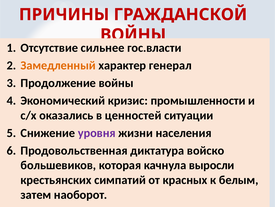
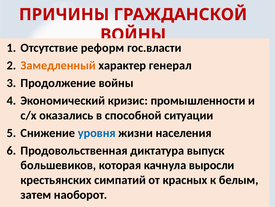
сильнее: сильнее -> реформ
ценностей: ценностей -> способной
уровня colour: purple -> blue
войско: войско -> выпуск
